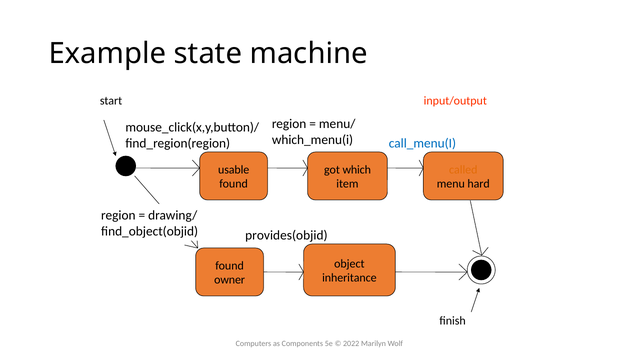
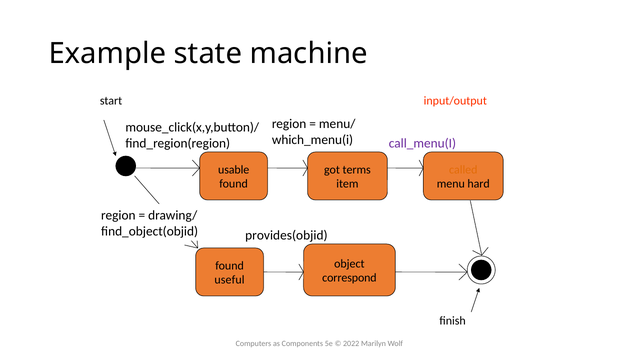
call_menu(I colour: blue -> purple
which: which -> terms
inheritance: inheritance -> correspond
owner: owner -> useful
